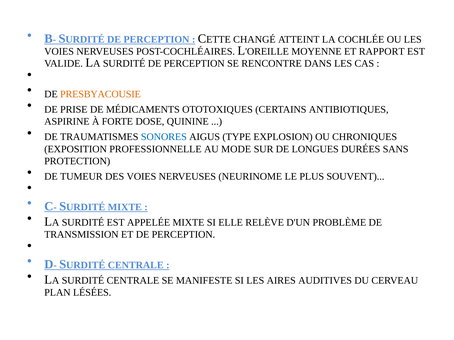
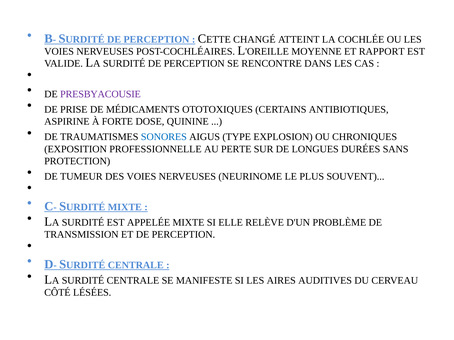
PRESBYACOUSIE colour: orange -> purple
MODE: MODE -> PERTE
PLAN: PLAN -> CÔTÉ
